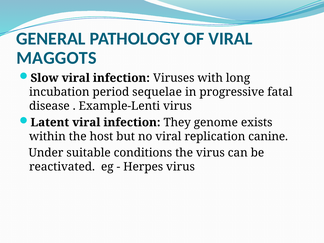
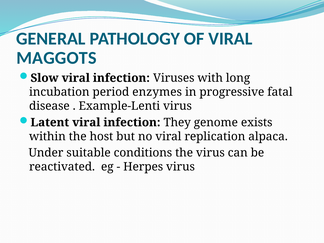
sequelae: sequelae -> enzymes
canine: canine -> alpaca
